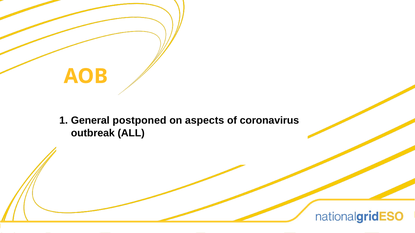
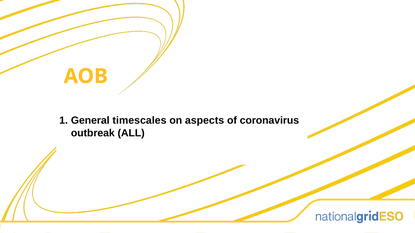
postponed: postponed -> timescales
